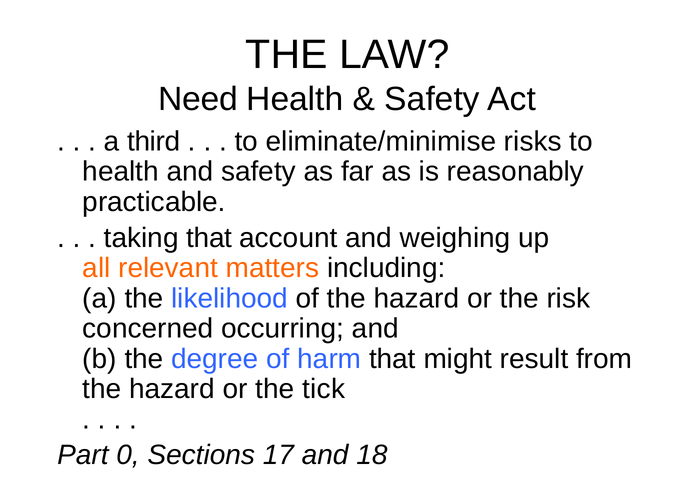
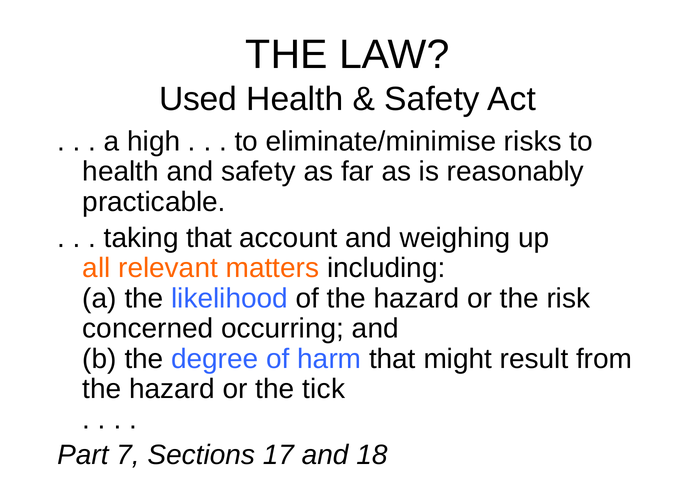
Need: Need -> Used
third: third -> high
0: 0 -> 7
